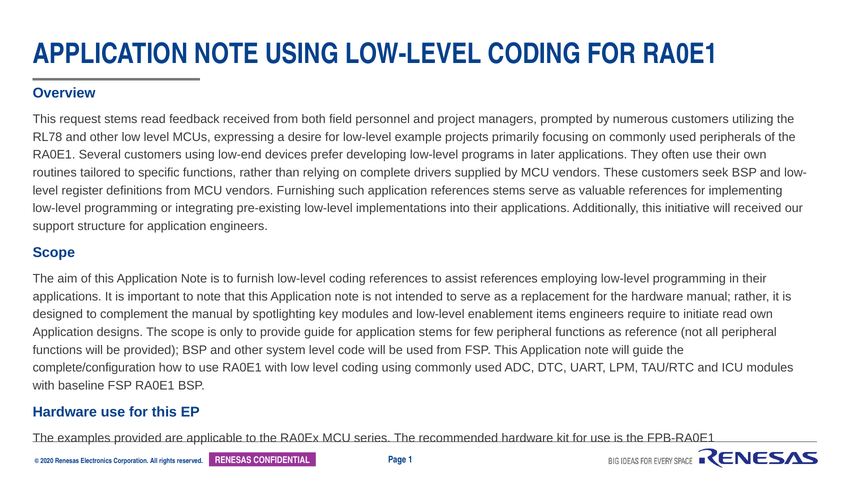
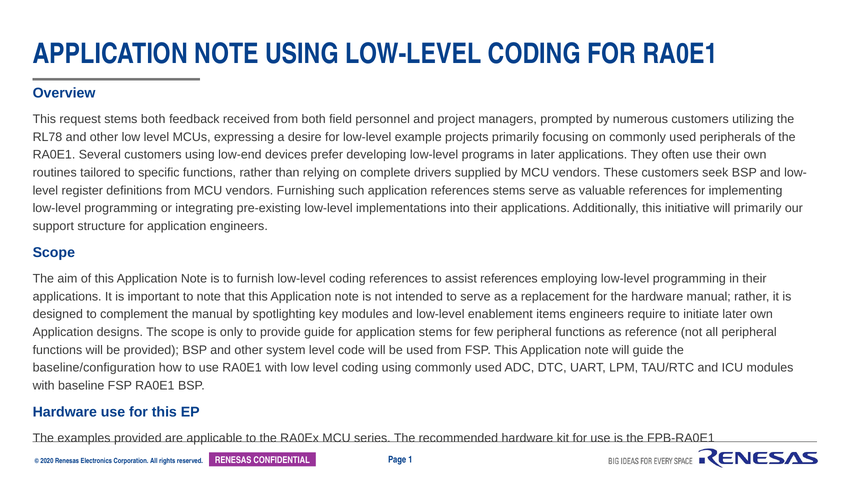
stems read: read -> both
will received: received -> primarily
initiate read: read -> later
complete/configuration: complete/configuration -> baseline/configuration
